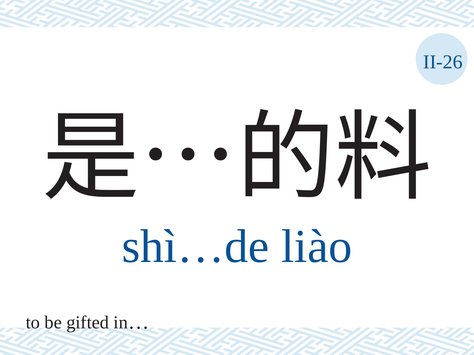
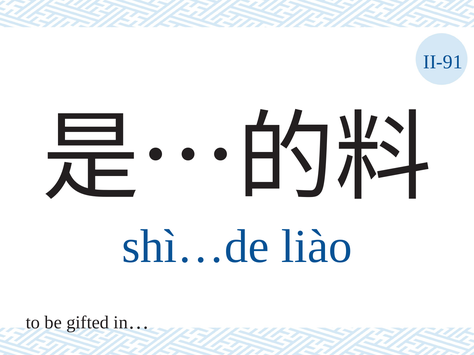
II-26: II-26 -> II-91
